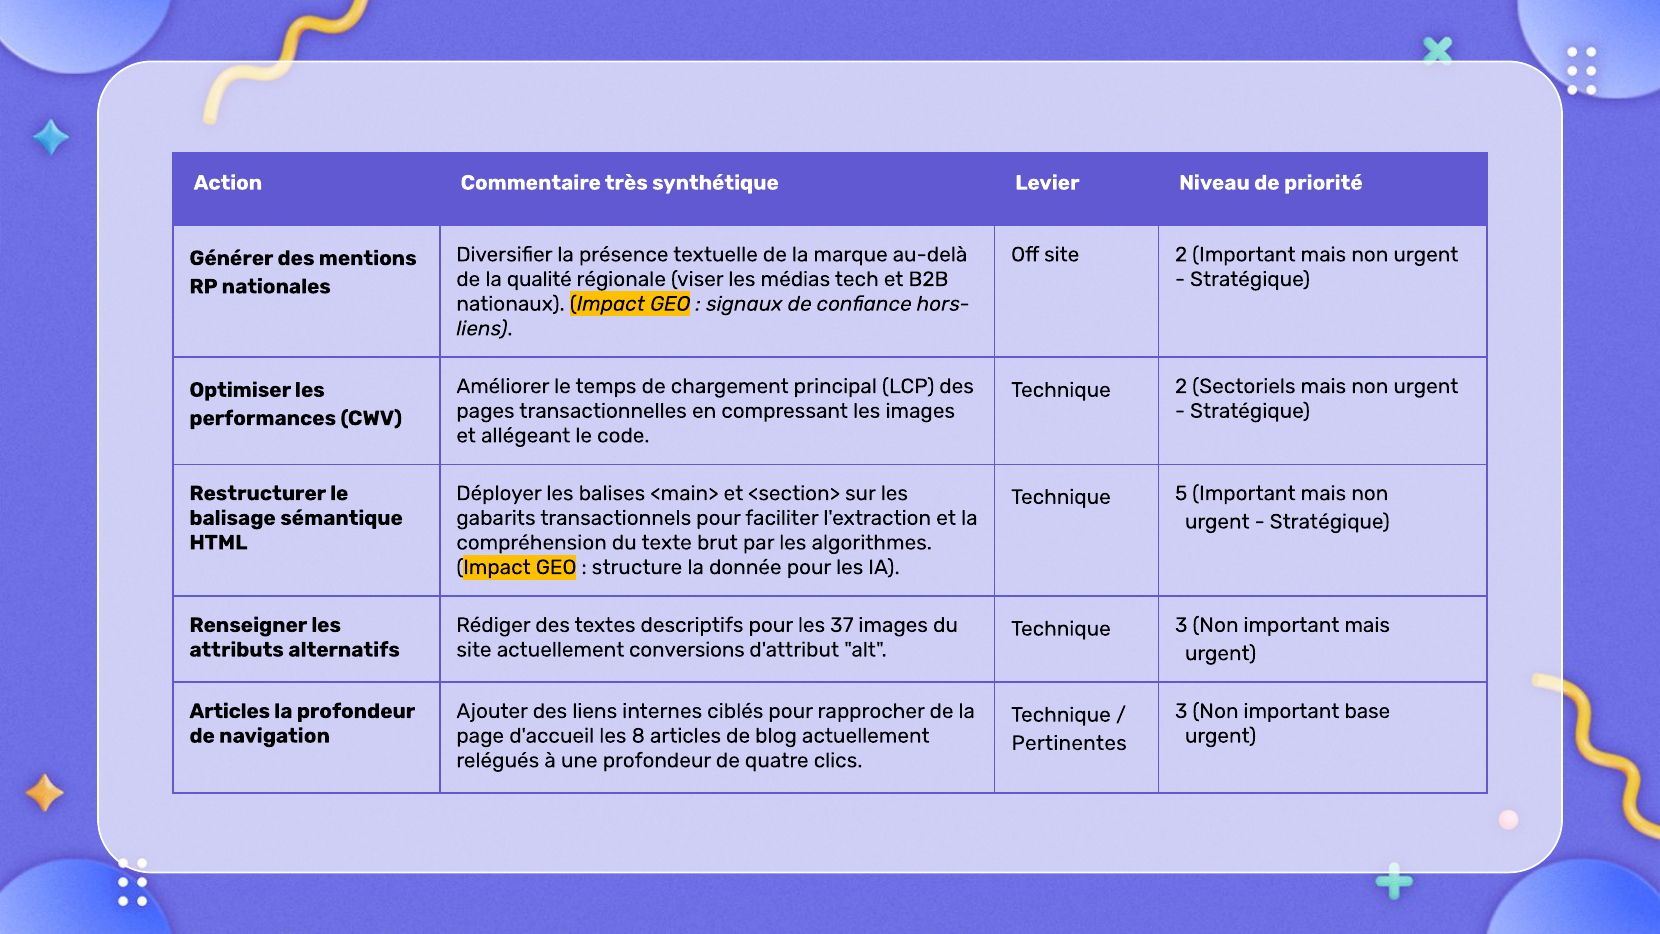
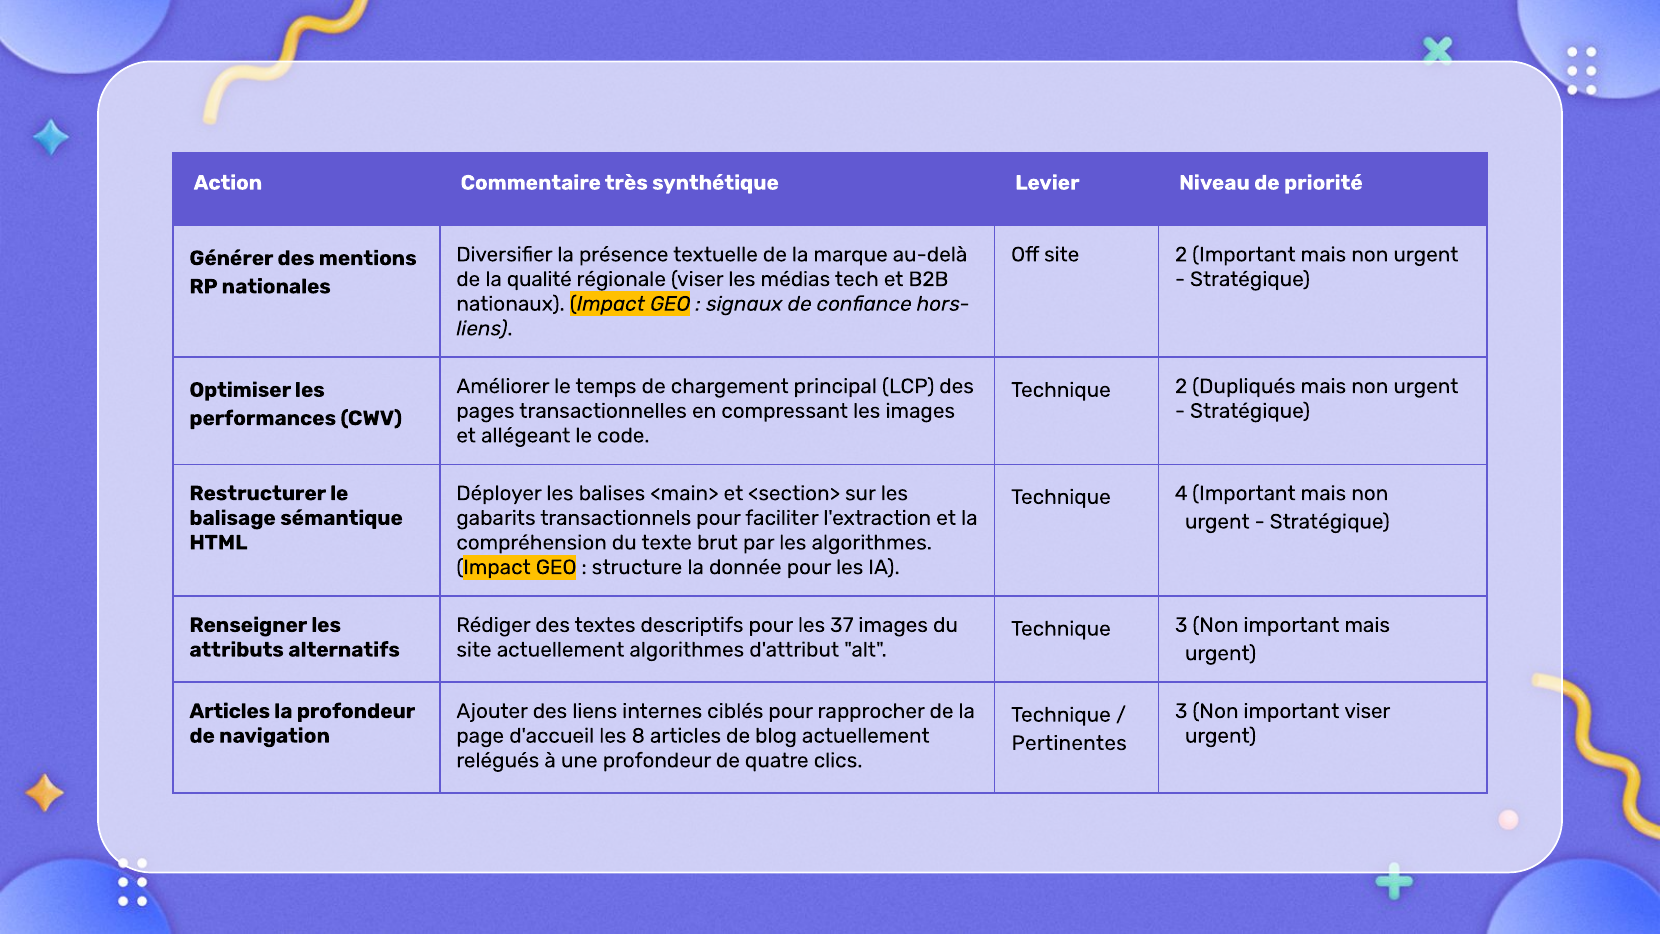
Sectoriels: Sectoriels -> Dupliqués
5: 5 -> 4
actuellement conversions: conversions -> algorithmes
important base: base -> viser
